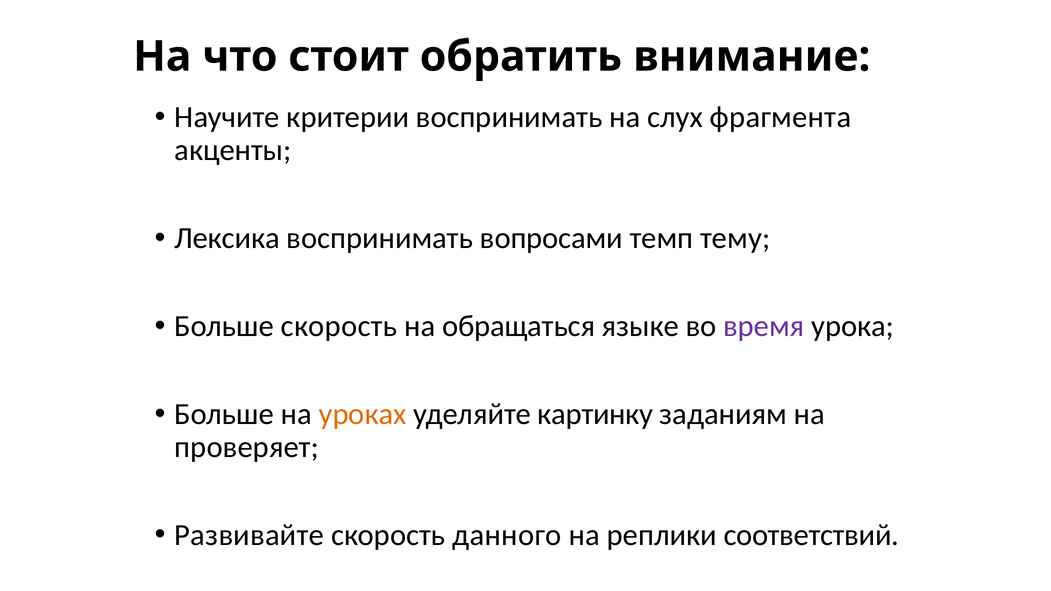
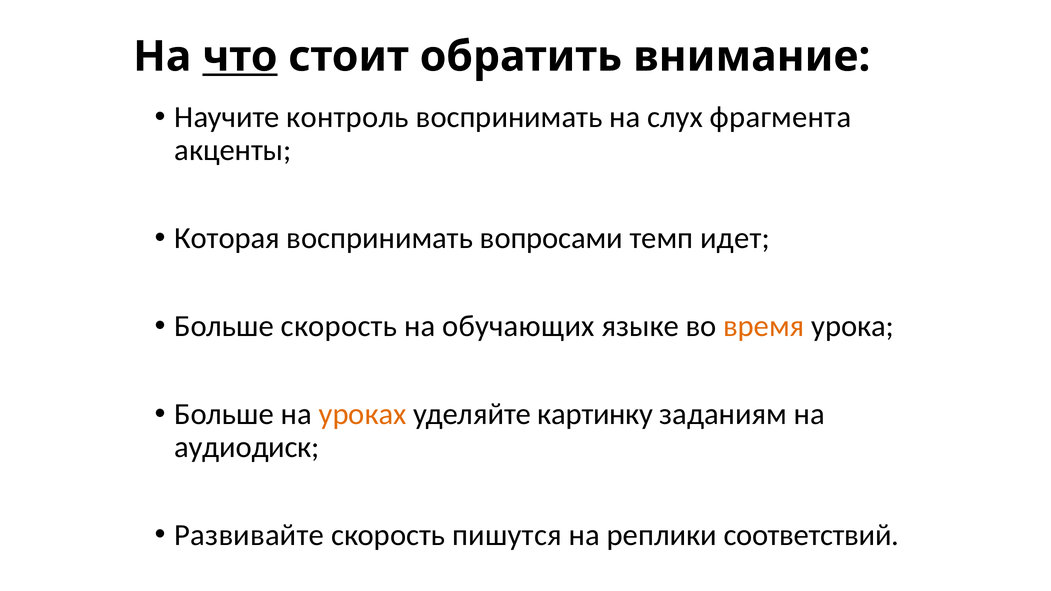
что underline: none -> present
критерии: критерии -> контроль
Лексика: Лексика -> Которая
тему: тему -> идет
обращаться: обращаться -> обучающих
время colour: purple -> orange
проверяет: проверяет -> аудиодиск
данного: данного -> пишутся
